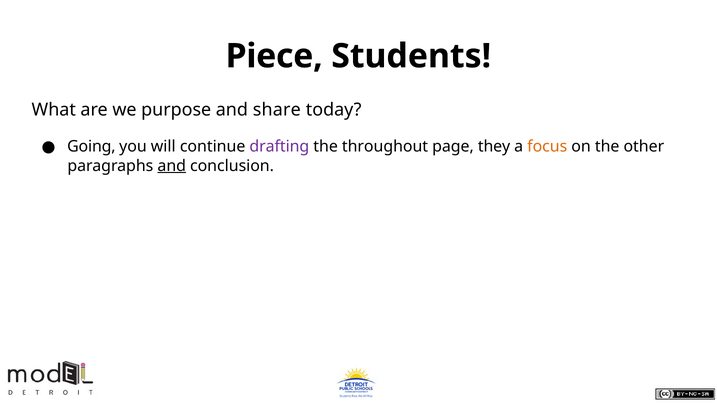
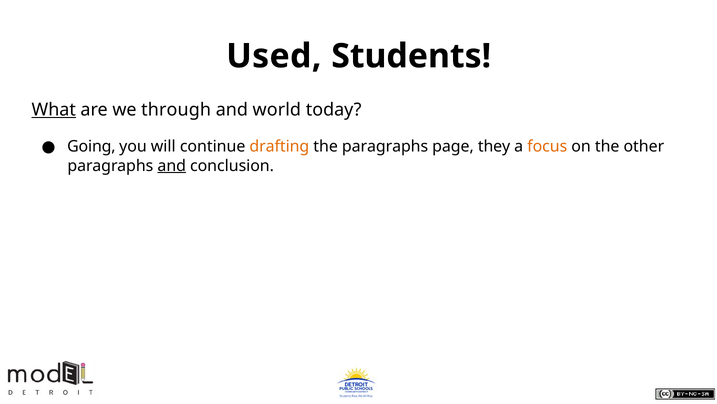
Piece: Piece -> Used
What underline: none -> present
purpose: purpose -> through
share: share -> world
drafting colour: purple -> orange
the throughout: throughout -> paragraphs
